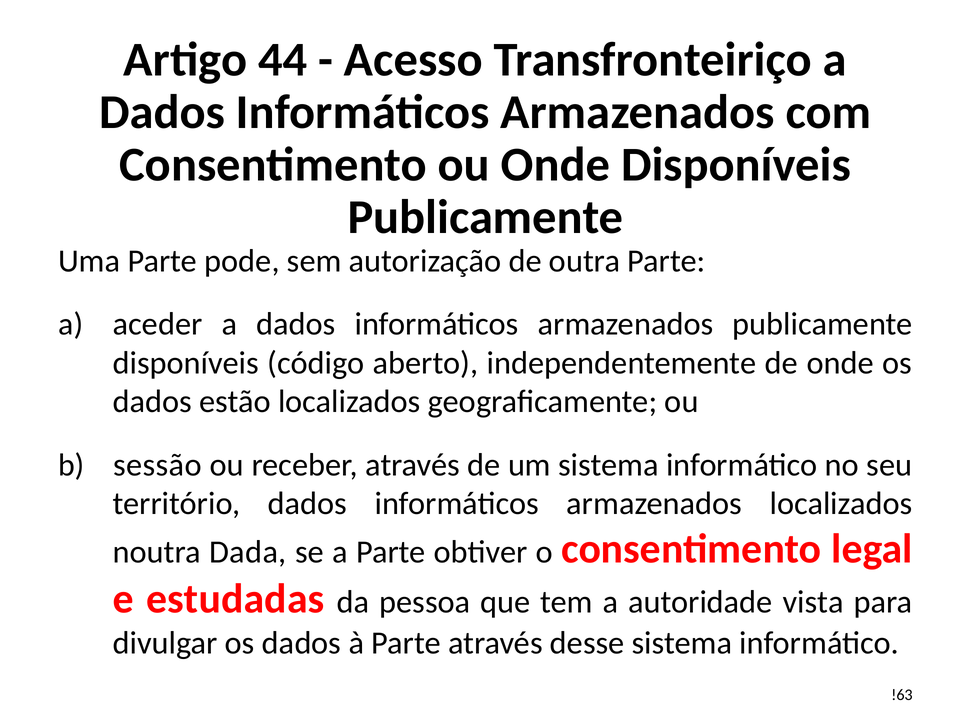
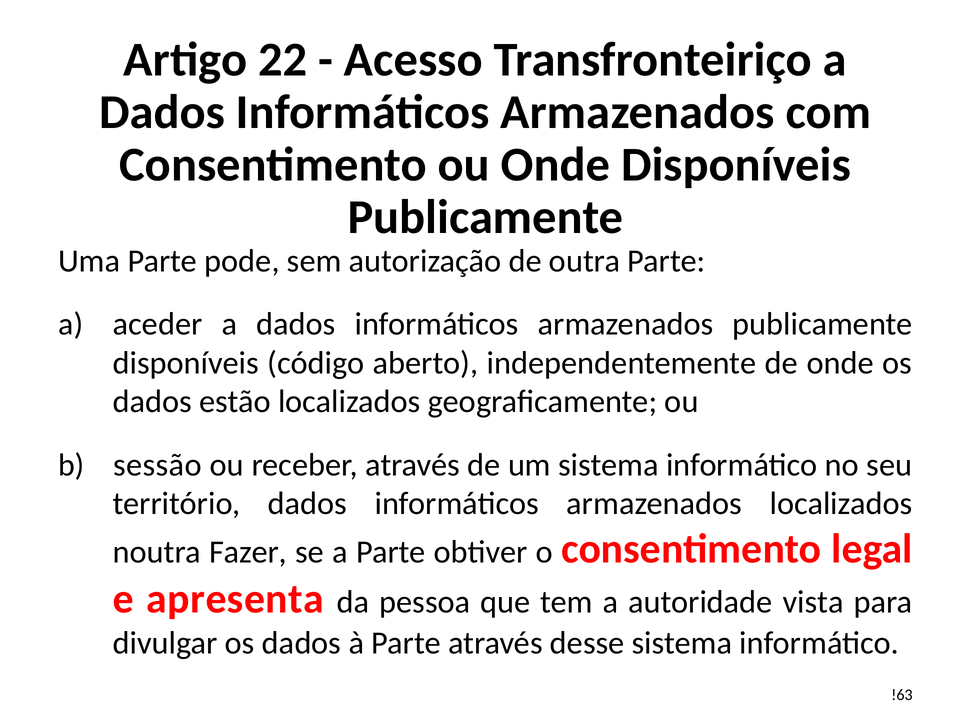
44: 44 -> 22
Dada: Dada -> Fazer
estudadas: estudadas -> apresenta
